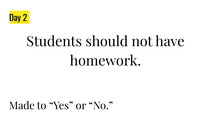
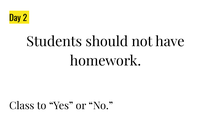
Made: Made -> Class
